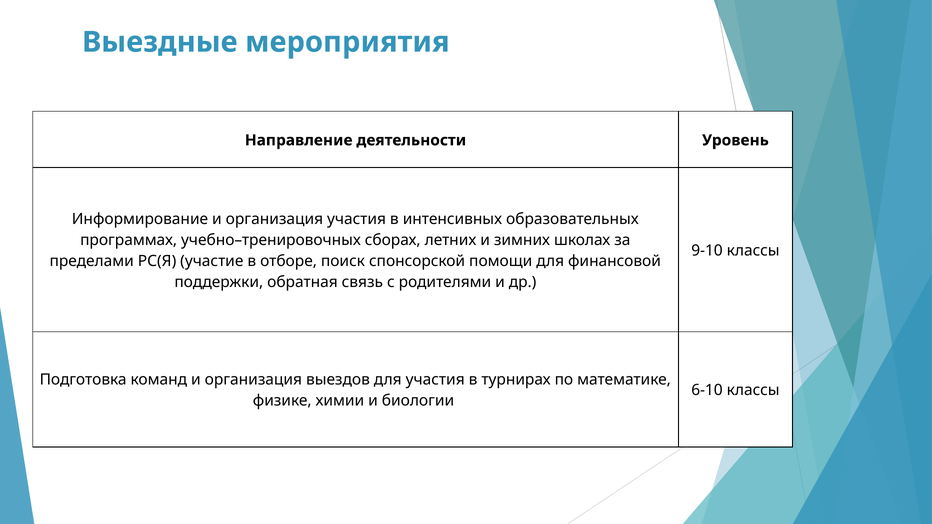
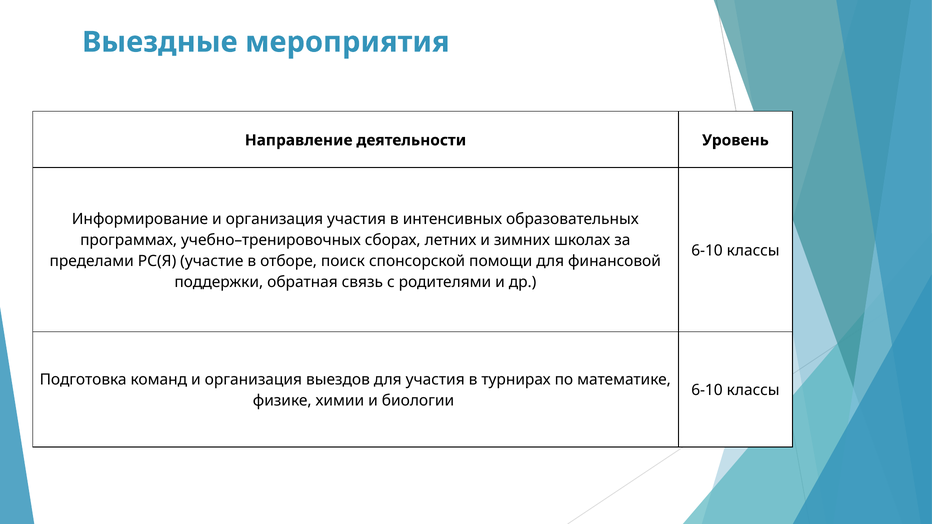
9-10 at (707, 251): 9-10 -> 6-10
